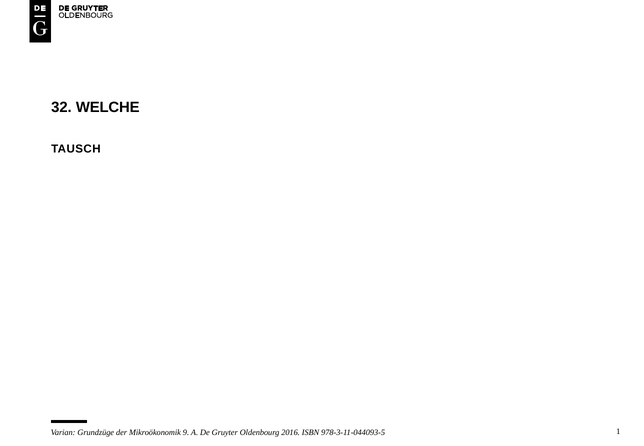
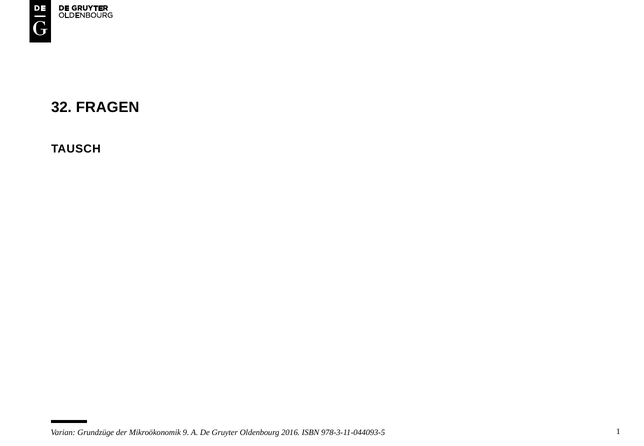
WELCHE: WELCHE -> FRAGEN
